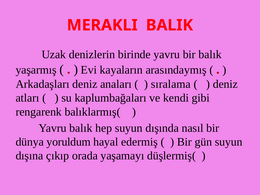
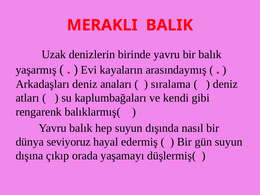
yoruldum: yoruldum -> seviyoruz
